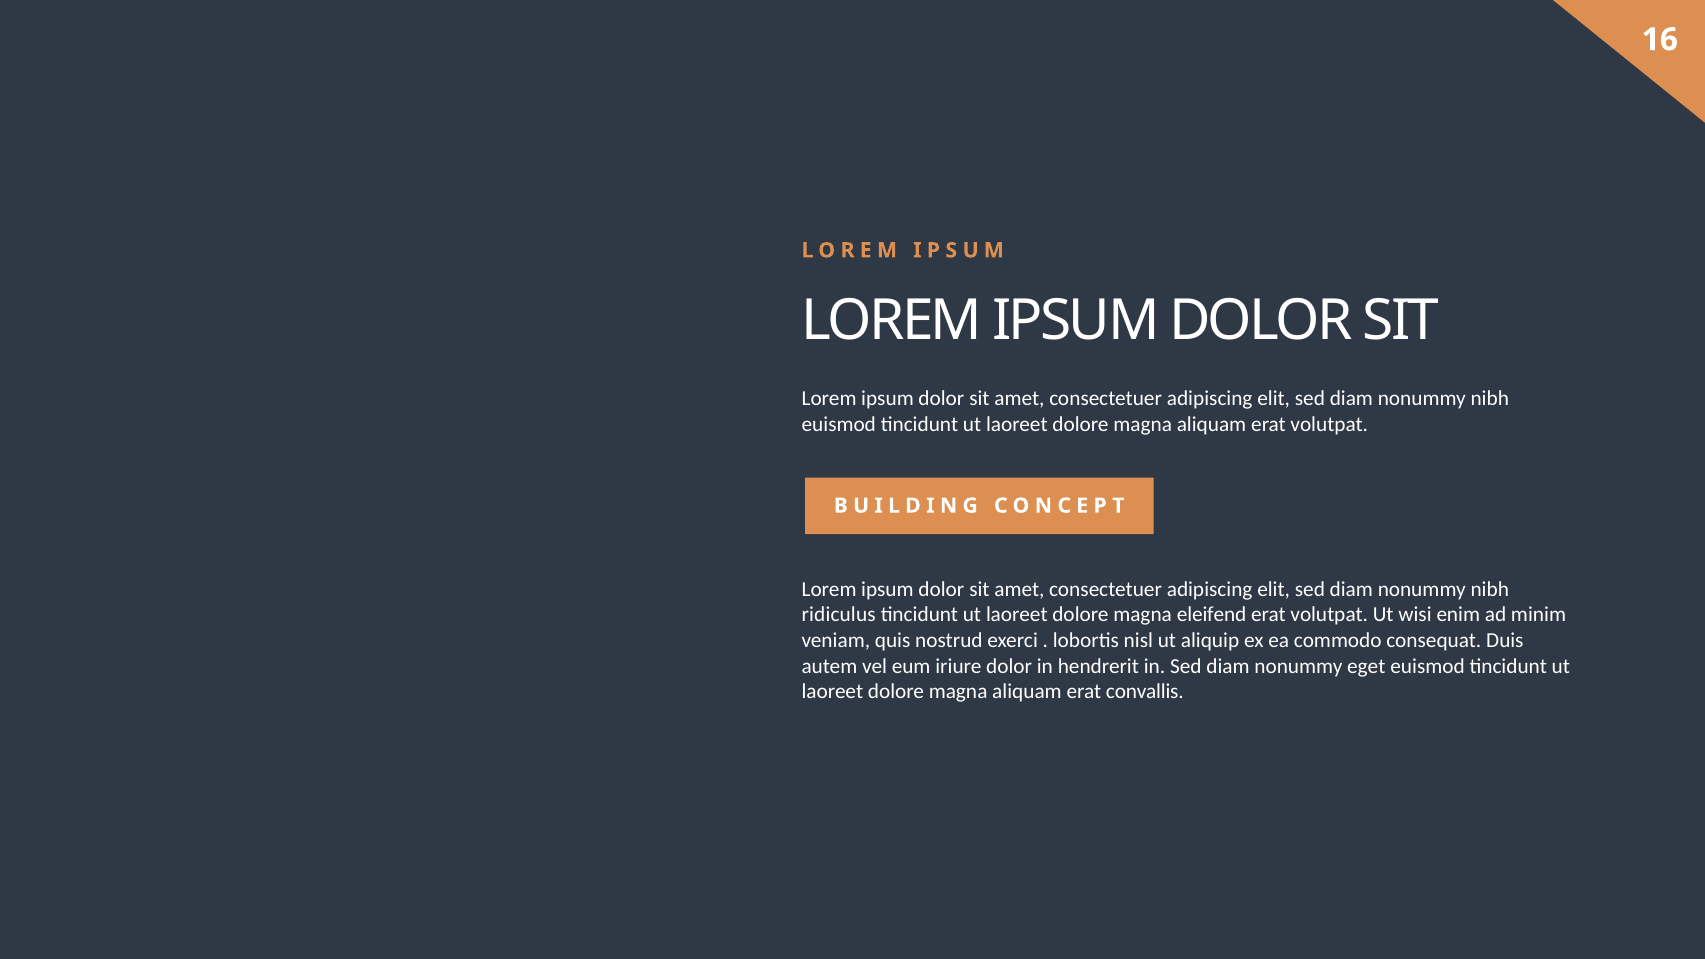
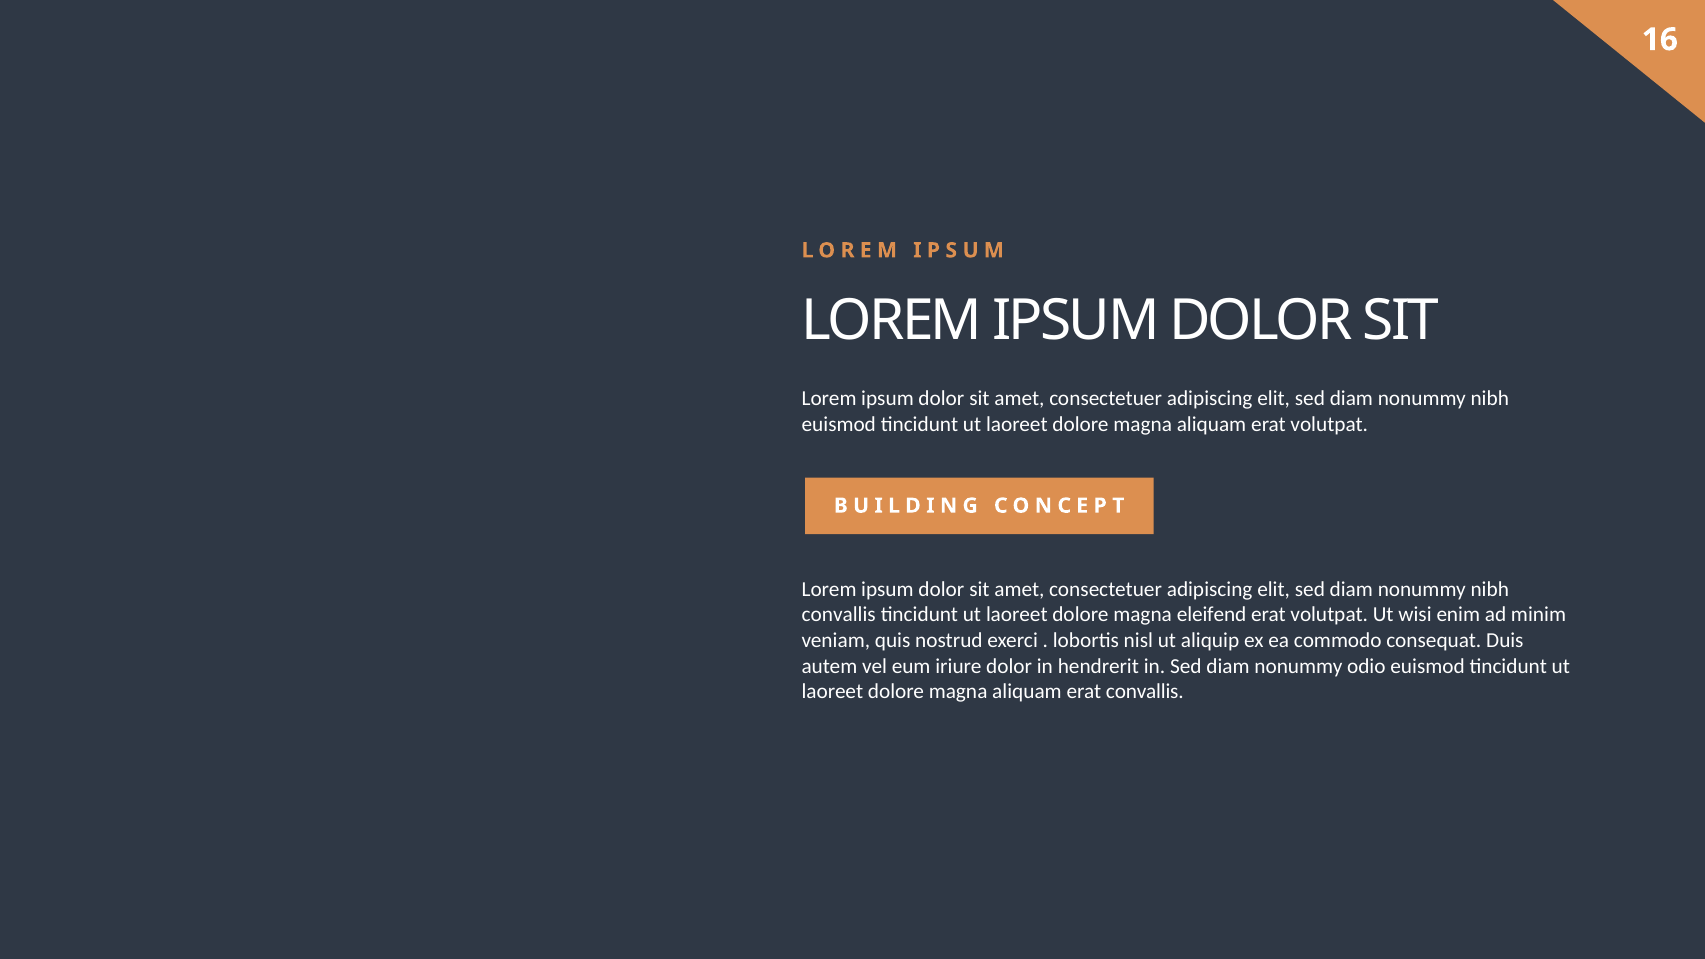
ridiculus at (839, 615): ridiculus -> convallis
eget: eget -> odio
